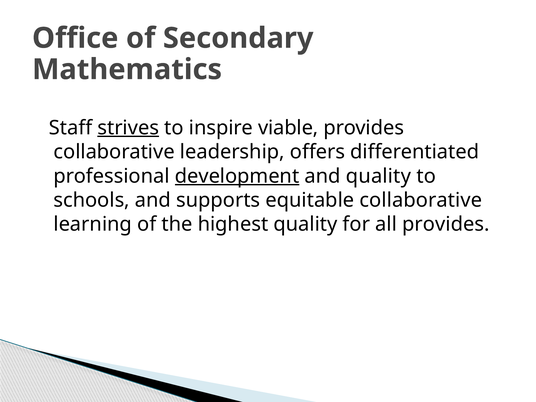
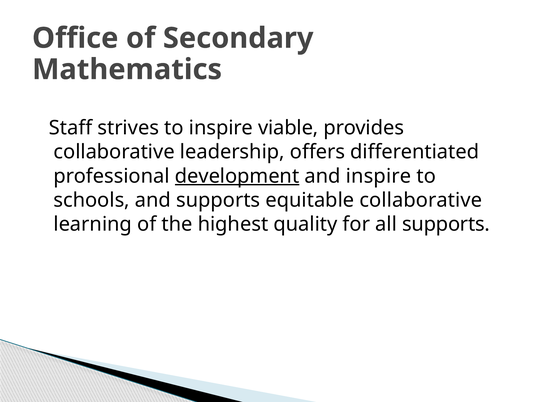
strives underline: present -> none
and quality: quality -> inspire
all provides: provides -> supports
